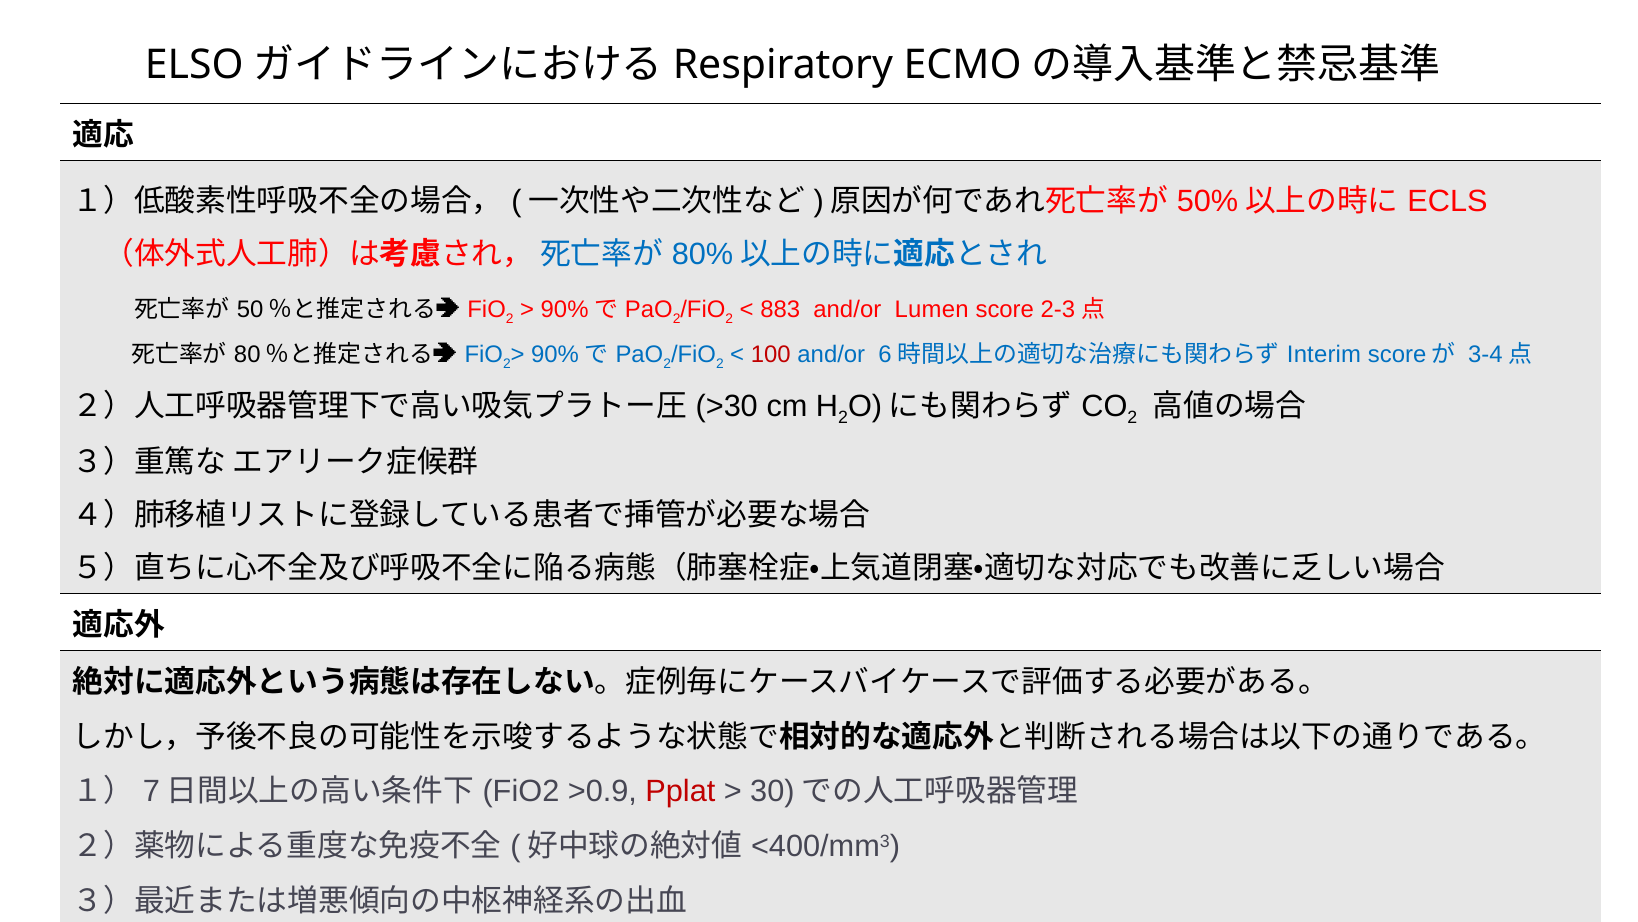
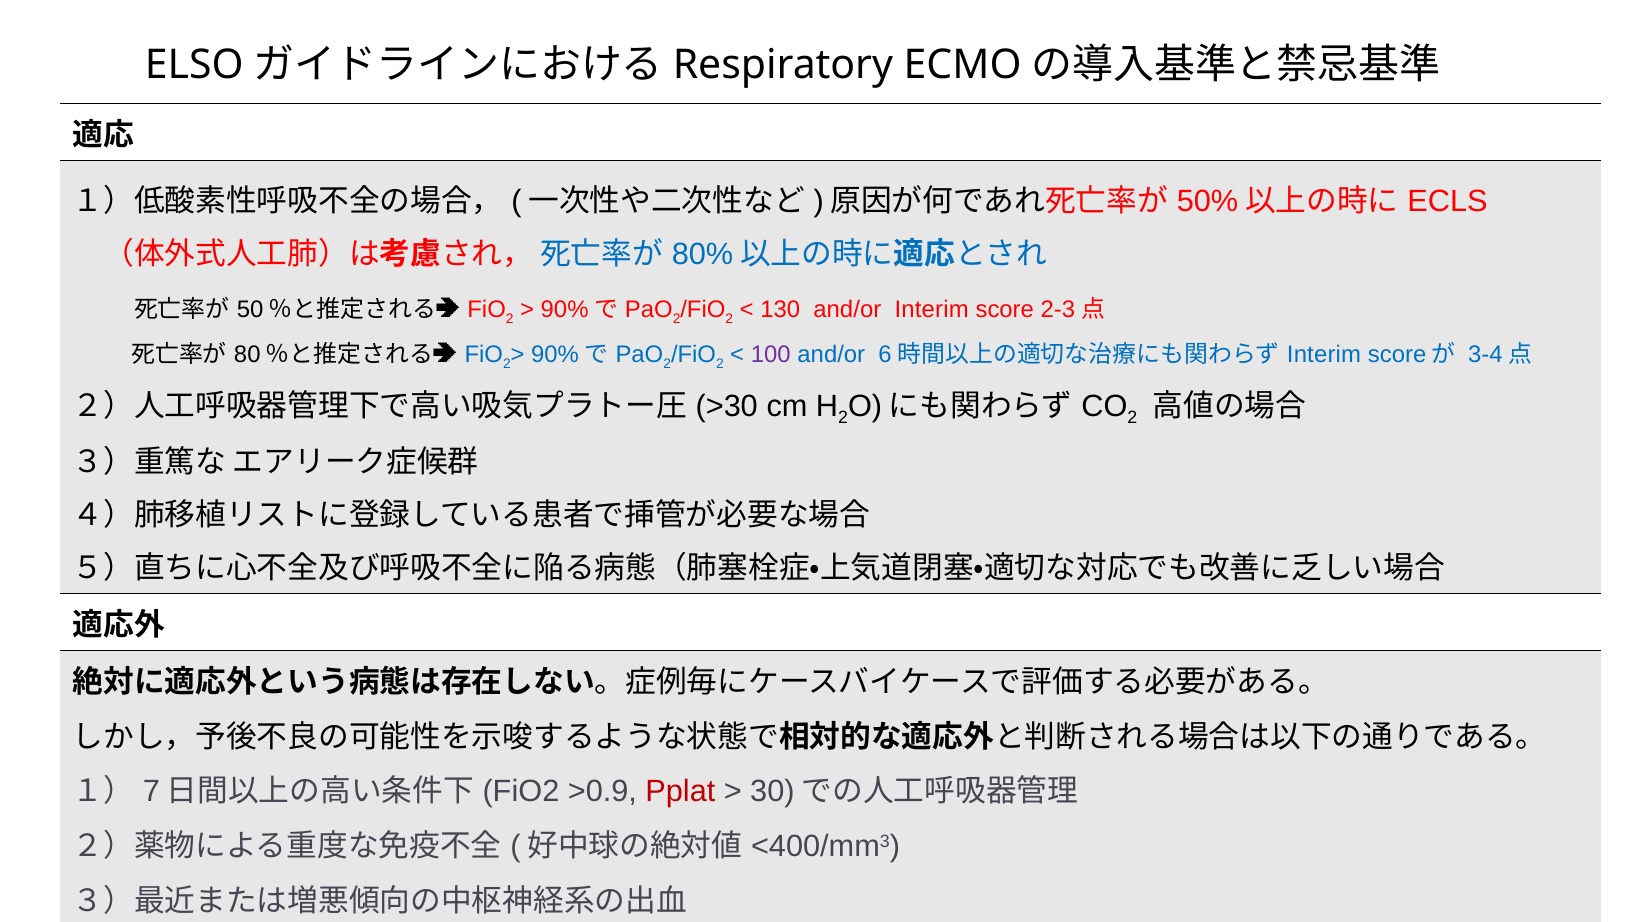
883: 883 -> 130
and/or Lumen: Lumen -> Interim
100 colour: red -> purple
